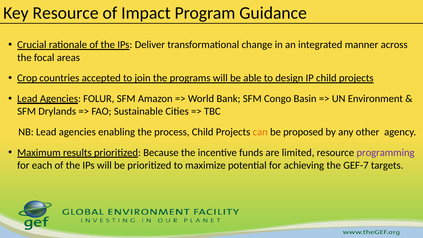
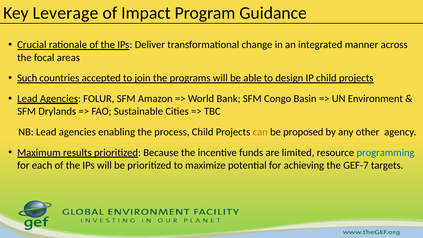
Key Resource: Resource -> Leverage
Crop: Crop -> Such
programming colour: purple -> blue
